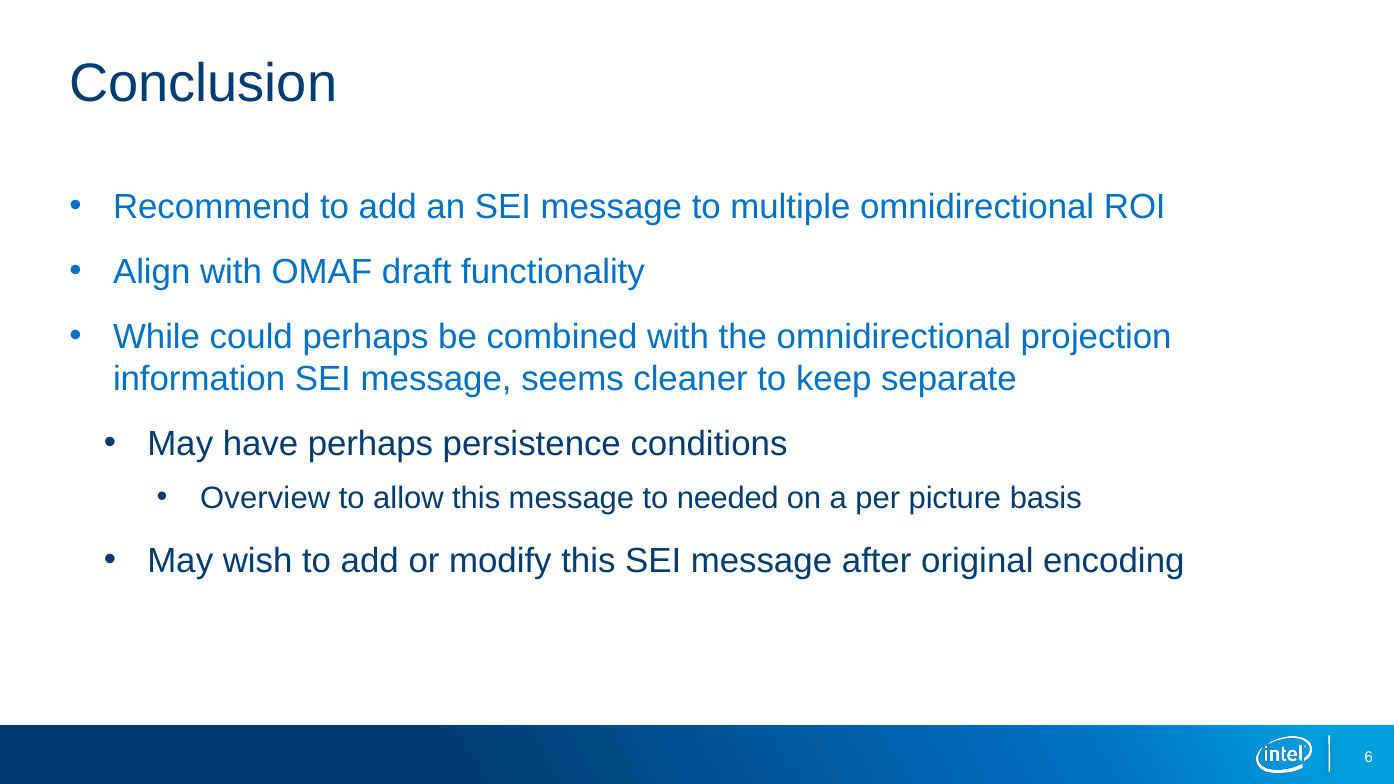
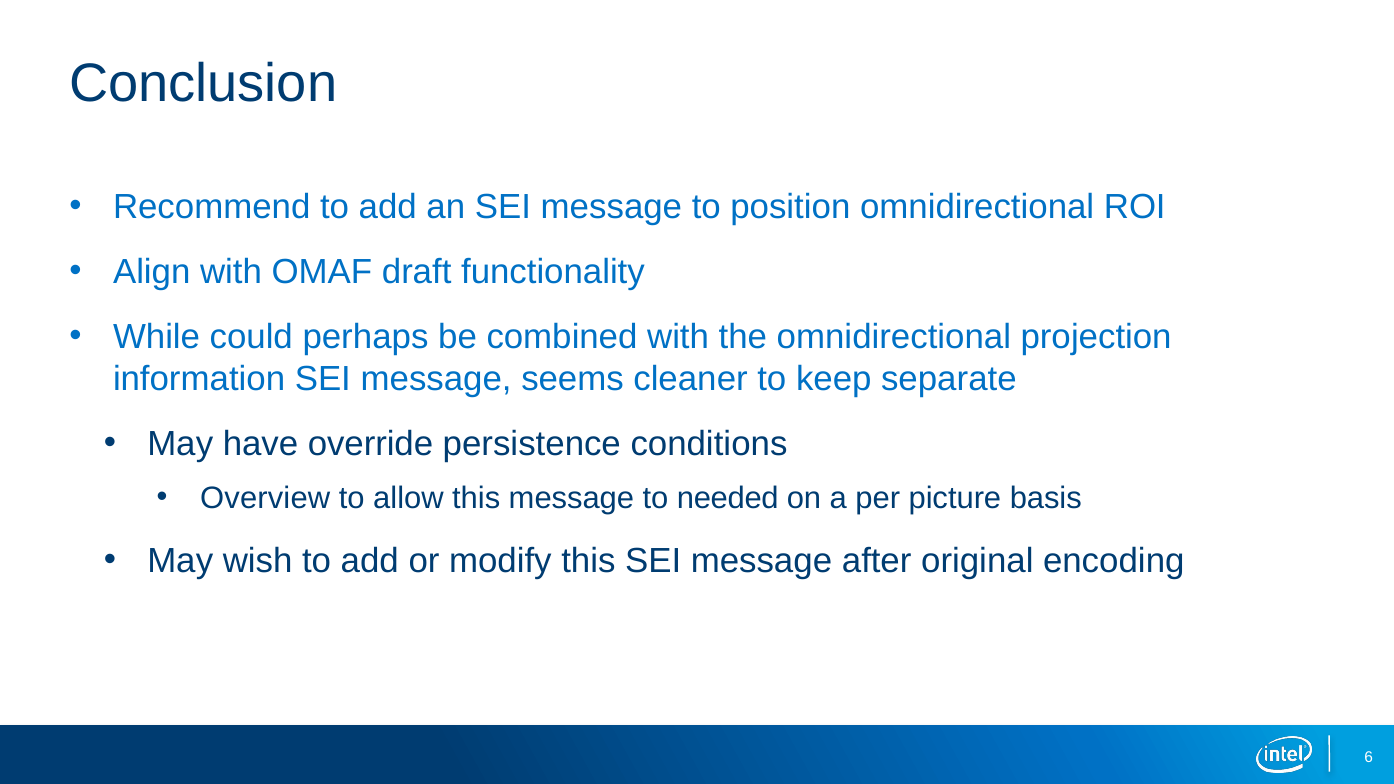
multiple: multiple -> position
have perhaps: perhaps -> override
